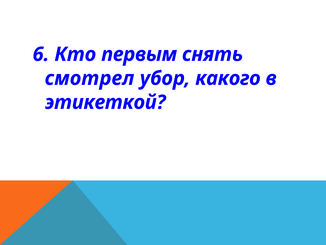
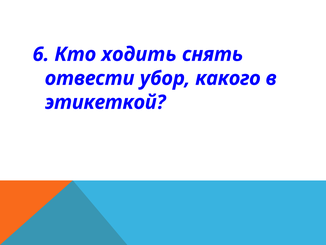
первым: первым -> ходить
смотрел: смотрел -> отвести
